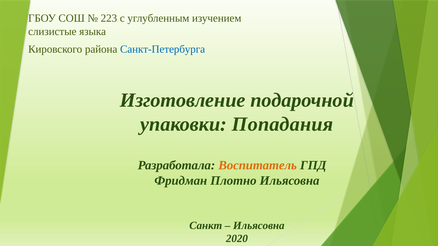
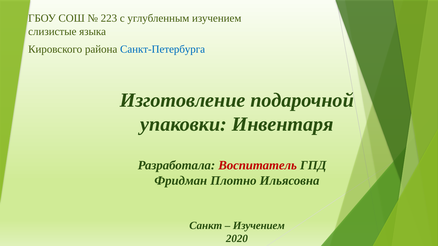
Попадания: Попадания -> Инвентаря
Воспитатель colour: orange -> red
Ильясовна at (259, 226): Ильясовна -> Изучением
